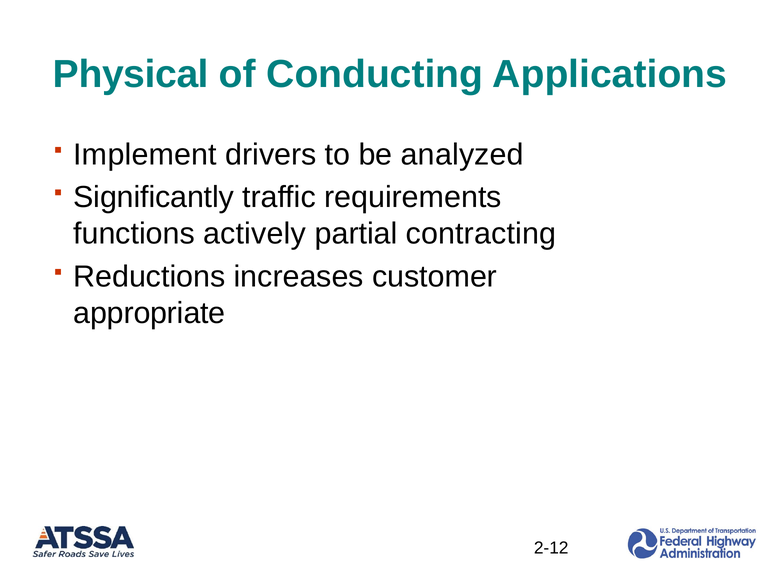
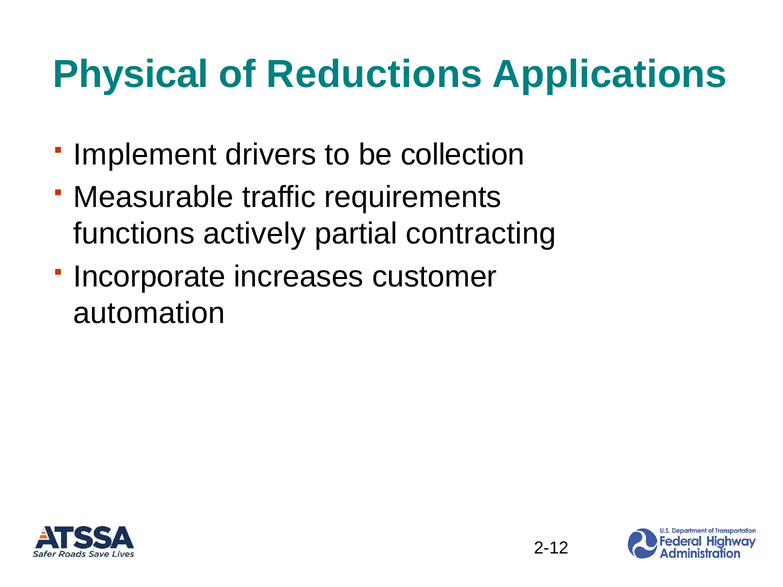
Conducting: Conducting -> Reductions
analyzed: analyzed -> collection
Significantly: Significantly -> Measurable
Reductions: Reductions -> Incorporate
appropriate: appropriate -> automation
